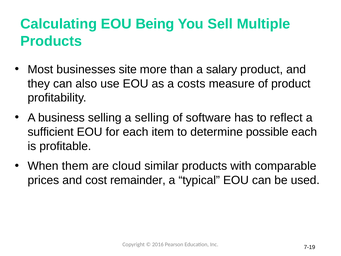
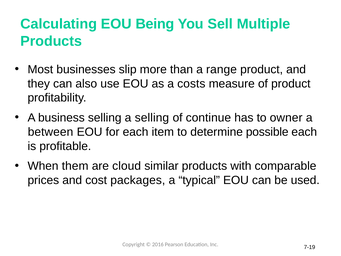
site: site -> slip
salary: salary -> range
software: software -> continue
reflect: reflect -> owner
sufficient: sufficient -> between
remainder: remainder -> packages
